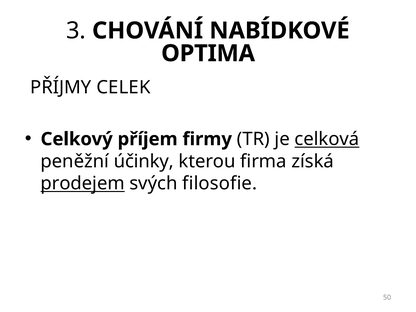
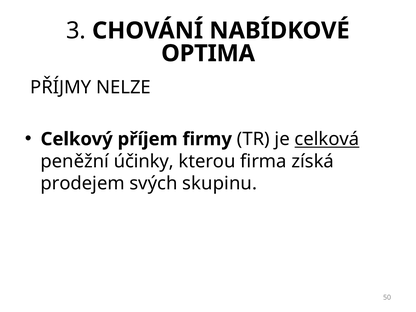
CELEK: CELEK -> NELZE
prodejem underline: present -> none
filosofie: filosofie -> skupinu
